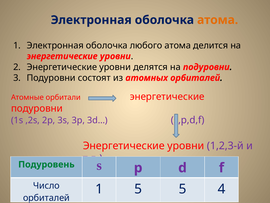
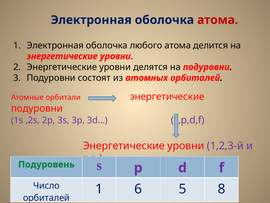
атома at (218, 20) colour: orange -> red
1 5: 5 -> 6
4: 4 -> 8
